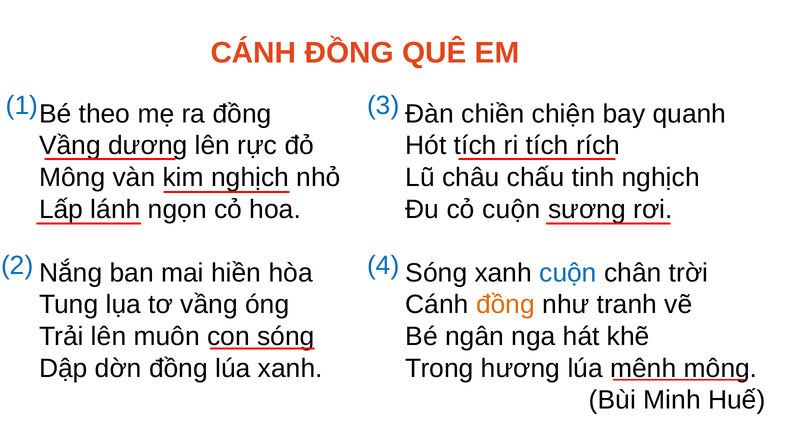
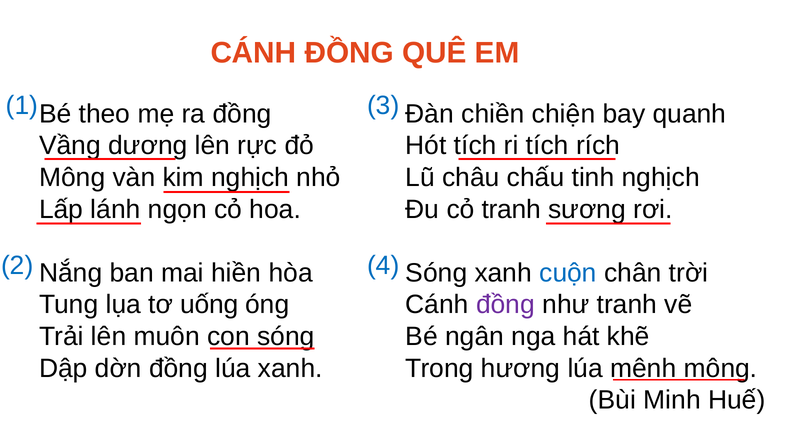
cỏ cuộn: cuộn -> tranh
tơ vầng: vầng -> uống
đồng at (505, 304) colour: orange -> purple
